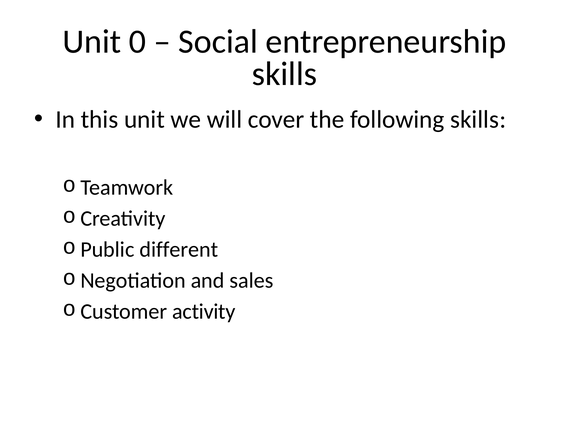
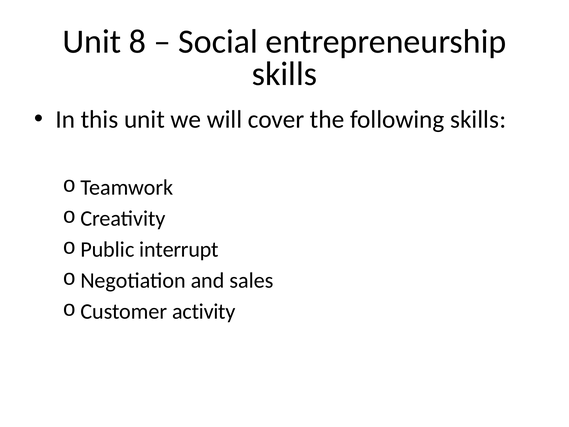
0: 0 -> 8
different: different -> interrupt
